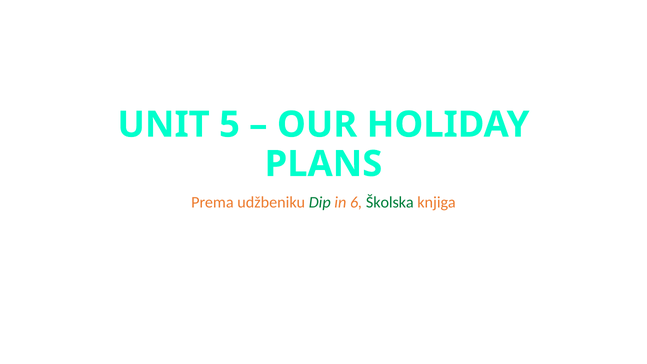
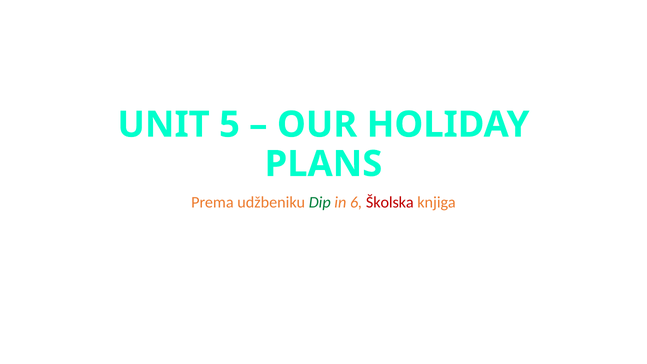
Školska colour: green -> red
